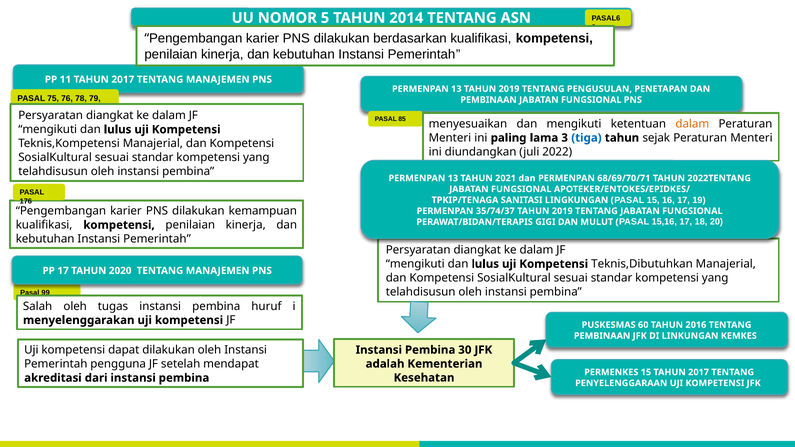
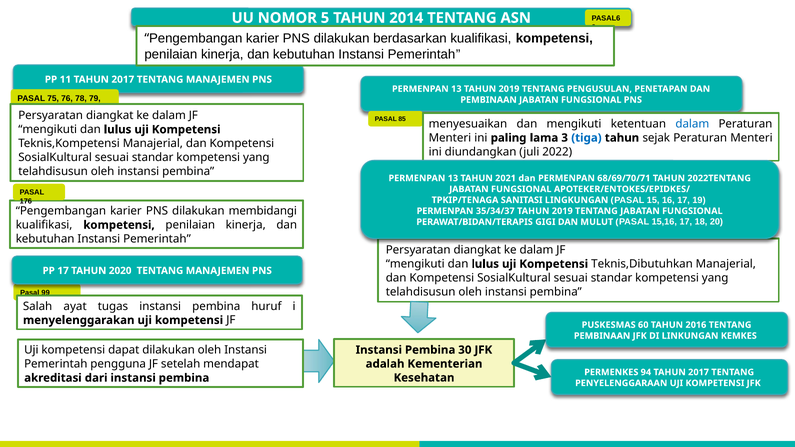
dalam at (692, 124) colour: orange -> blue
kemampuan: kemampuan -> membidangi
35/74/37: 35/74/37 -> 35/34/37
Salah oleh: oleh -> ayat
PERMENKES 15: 15 -> 94
